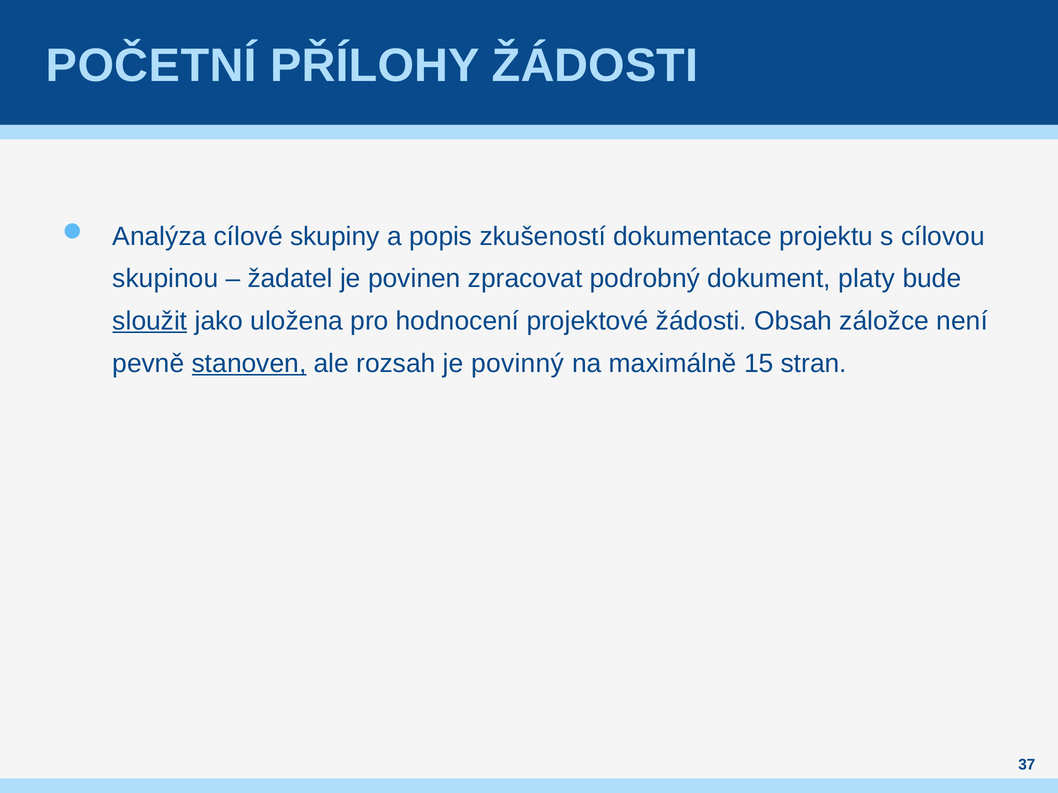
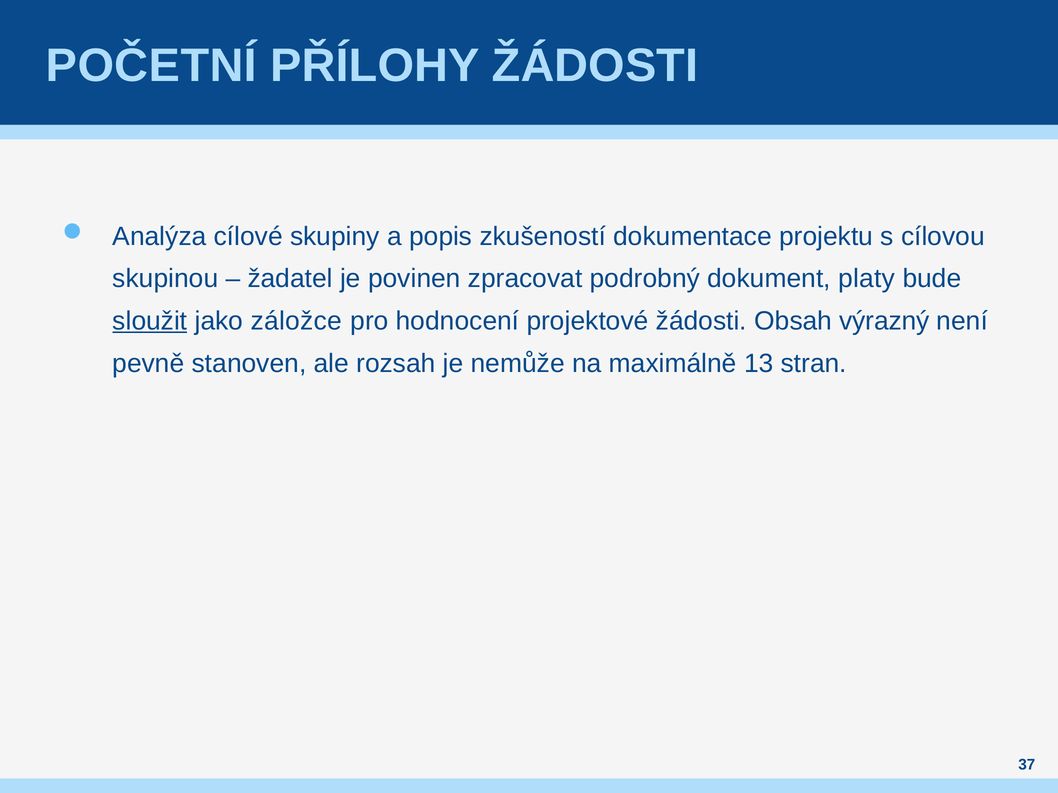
uložena: uložena -> záložce
záložce: záložce -> výrazný
stanoven underline: present -> none
povinný: povinný -> nemůže
15: 15 -> 13
